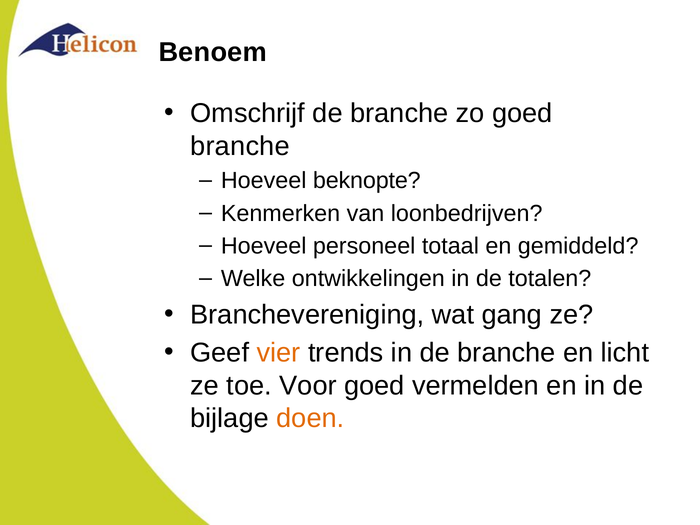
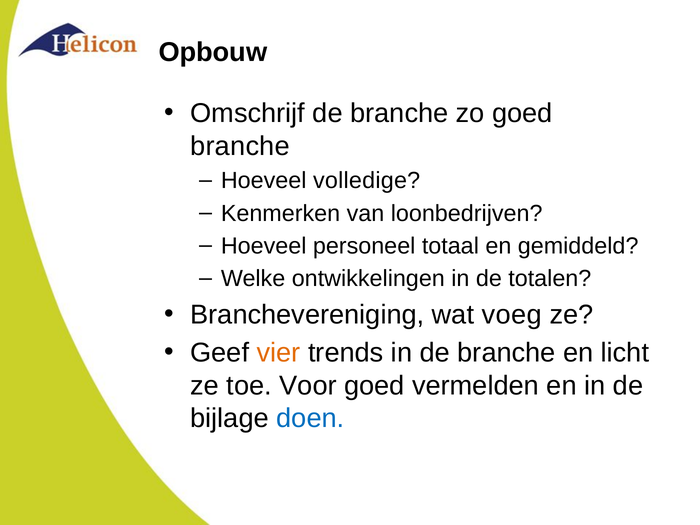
Benoem: Benoem -> Opbouw
beknopte: beknopte -> volledige
gang: gang -> voeg
doen colour: orange -> blue
